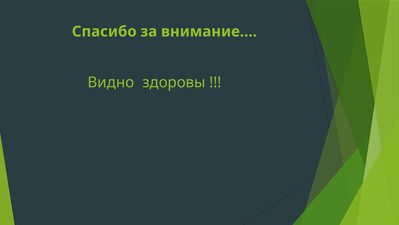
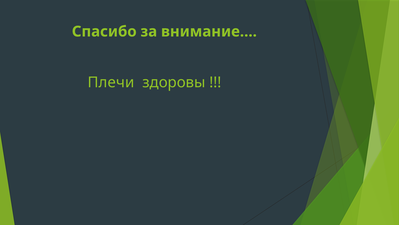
Видно: Видно -> Плечи
